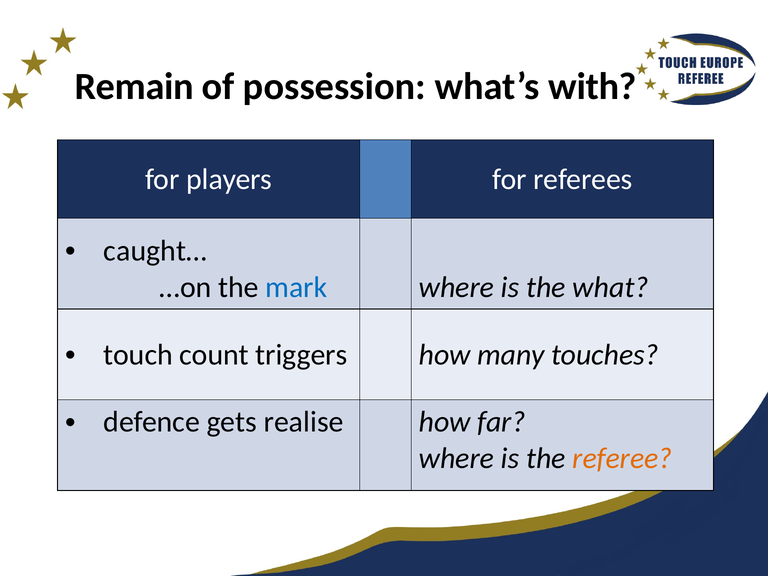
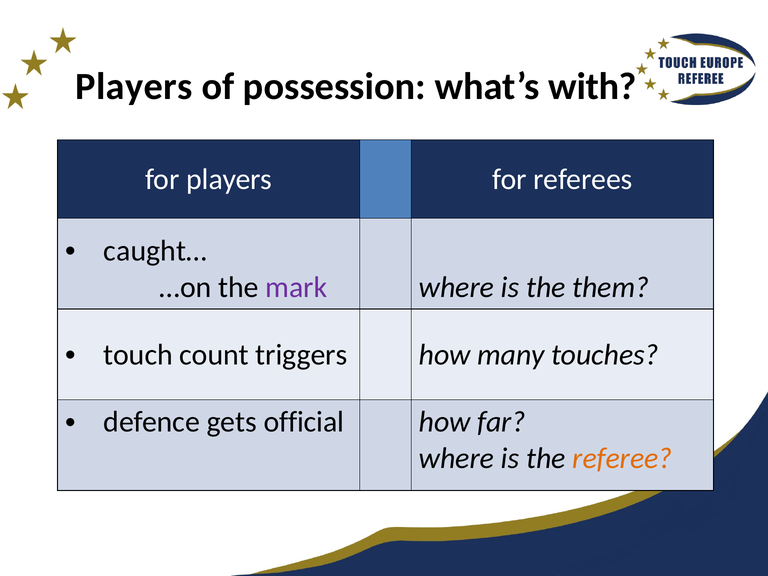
Remain at (134, 87): Remain -> Players
mark colour: blue -> purple
what: what -> them
realise: realise -> official
